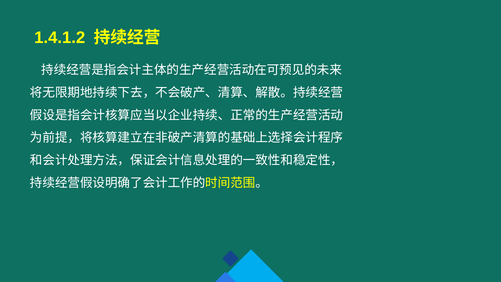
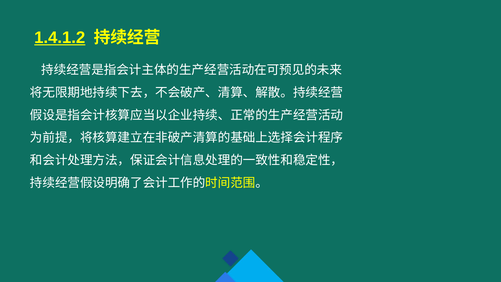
1.4.1.2 underline: none -> present
